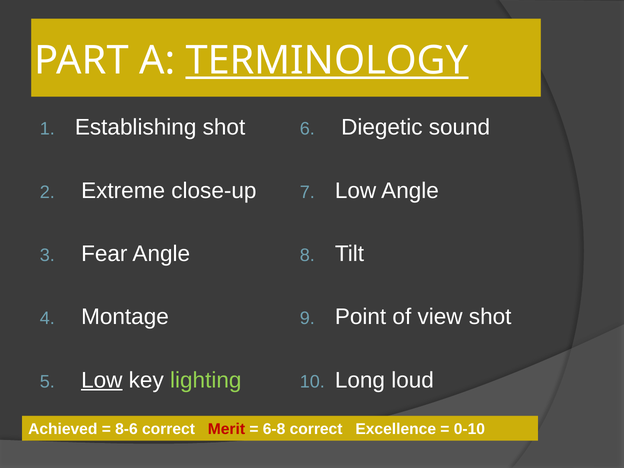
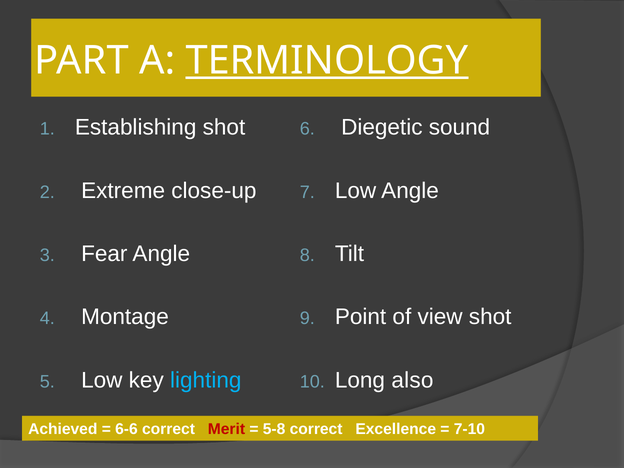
Low at (102, 380) underline: present -> none
lighting colour: light green -> light blue
loud: loud -> also
8-6: 8-6 -> 6-6
6-8: 6-8 -> 5-8
0-10: 0-10 -> 7-10
